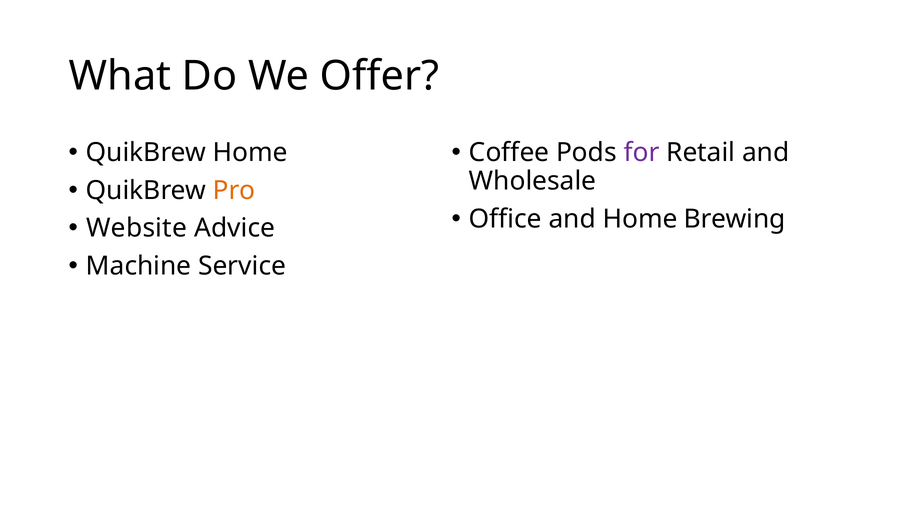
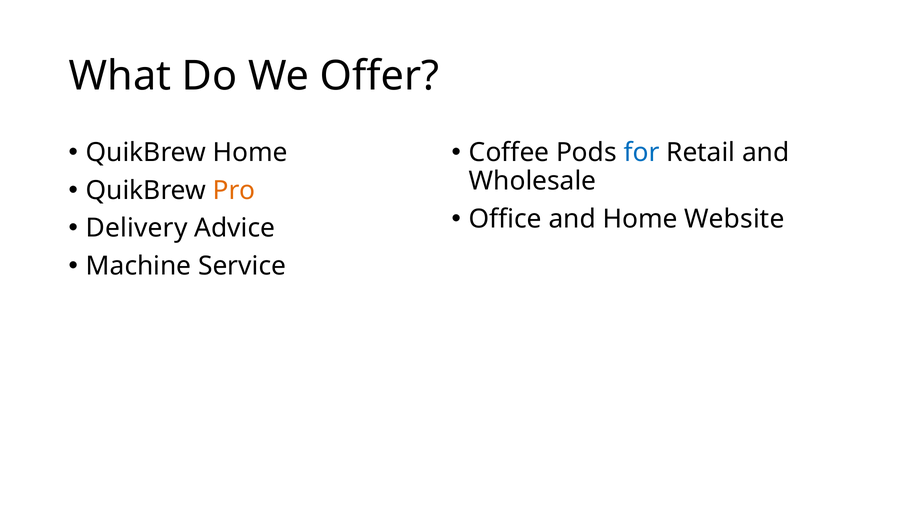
for colour: purple -> blue
Brewing: Brewing -> Website
Website: Website -> Delivery
